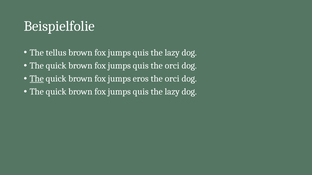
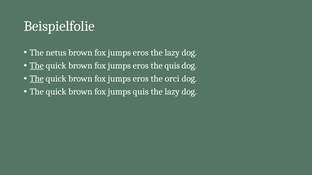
tellus: tellus -> netus
quis at (141, 53): quis -> eros
The at (37, 66) underline: none -> present
quis at (141, 66): quis -> eros
orci at (172, 66): orci -> quis
